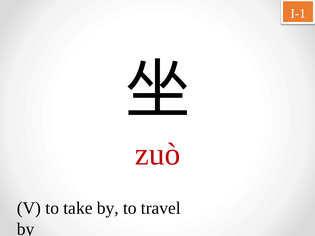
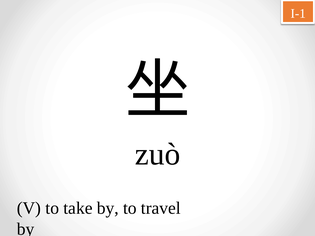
zuò colour: red -> black
